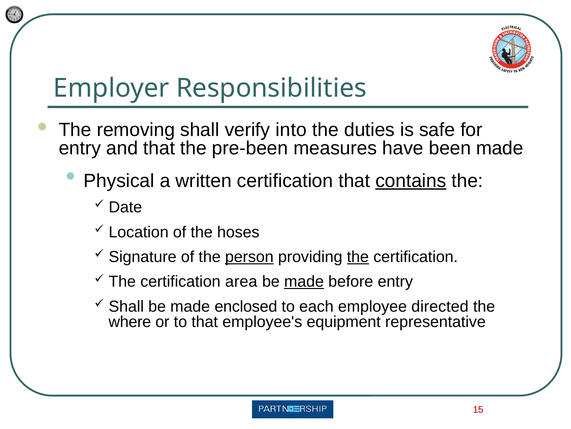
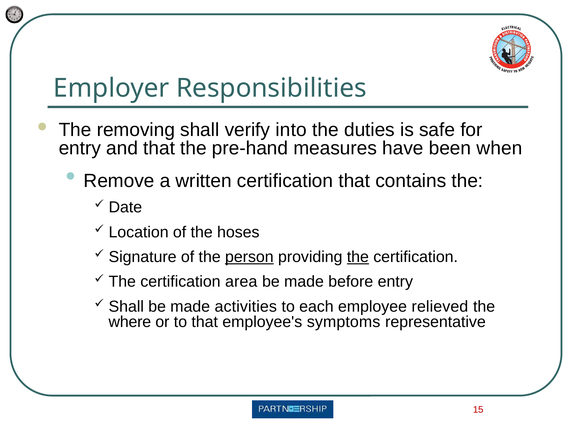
pre-been: pre-been -> pre-hand
been made: made -> when
Physical: Physical -> Remove
contains underline: present -> none
made at (304, 281) underline: present -> none
enclosed: enclosed -> activities
directed: directed -> relieved
equipment: equipment -> symptoms
